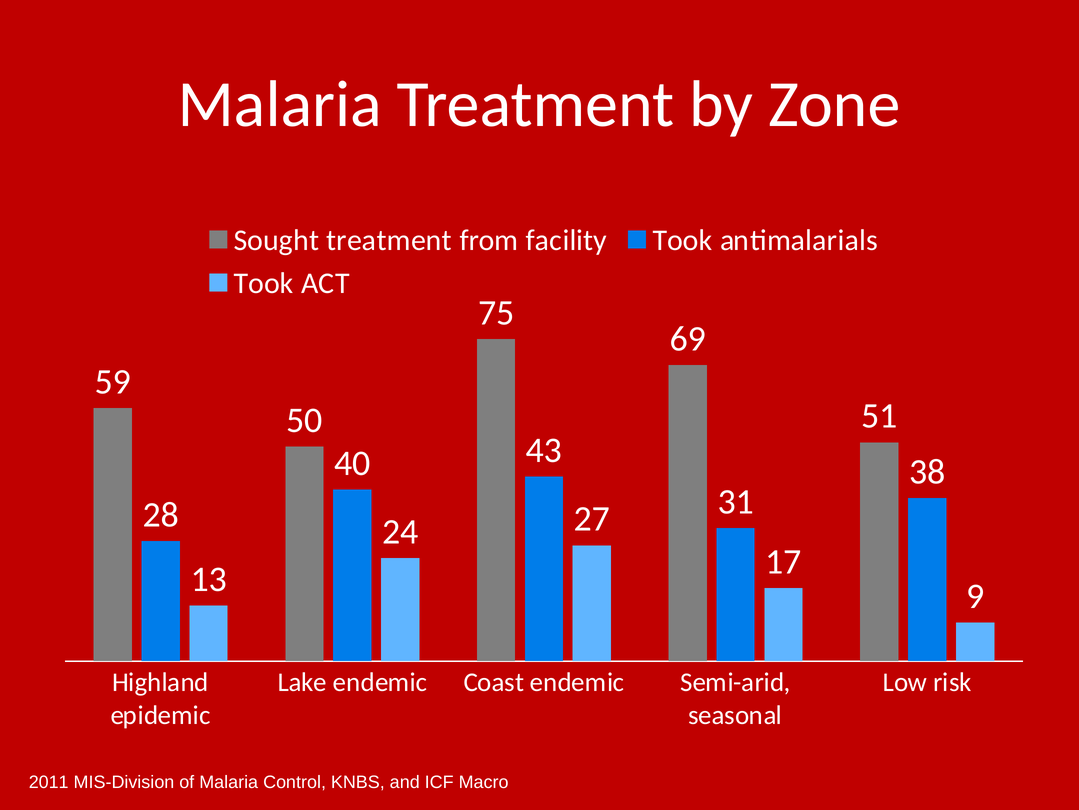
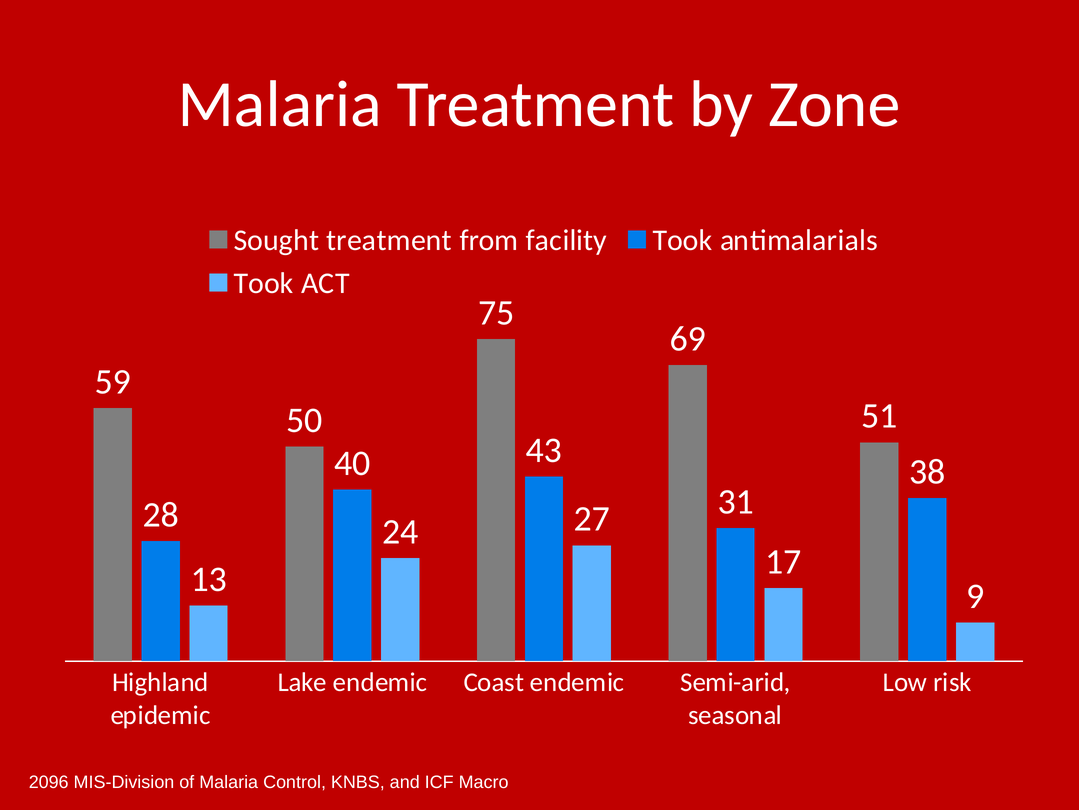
2011: 2011 -> 2096
